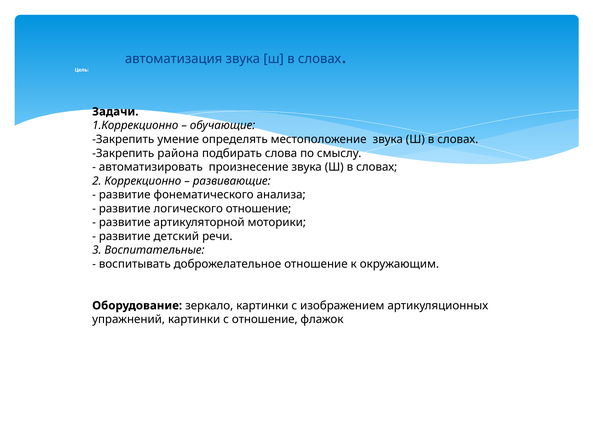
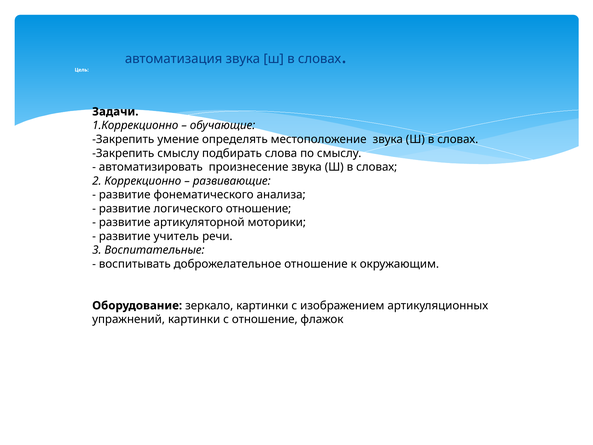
Закрепить района: района -> смыслу
детский: детский -> учитель
